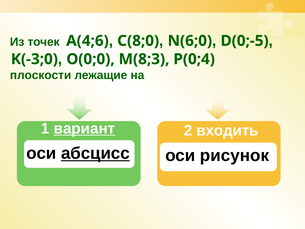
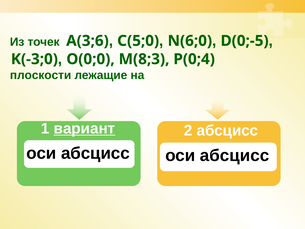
А(4;6: А(4;6 -> А(3;6
С(8;0: С(8;0 -> С(5;0
2 входить: входить -> абсцисс
абсцисс at (95, 153) underline: present -> none
рисунок at (235, 155): рисунок -> абсцисс
